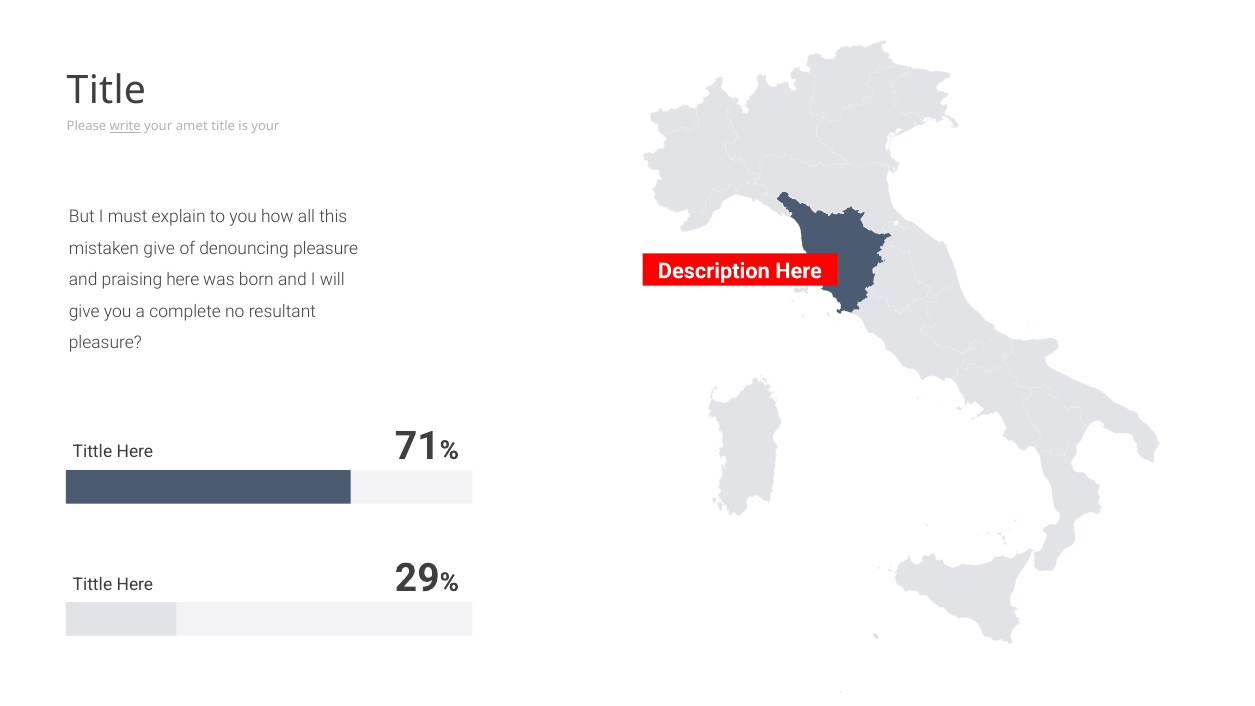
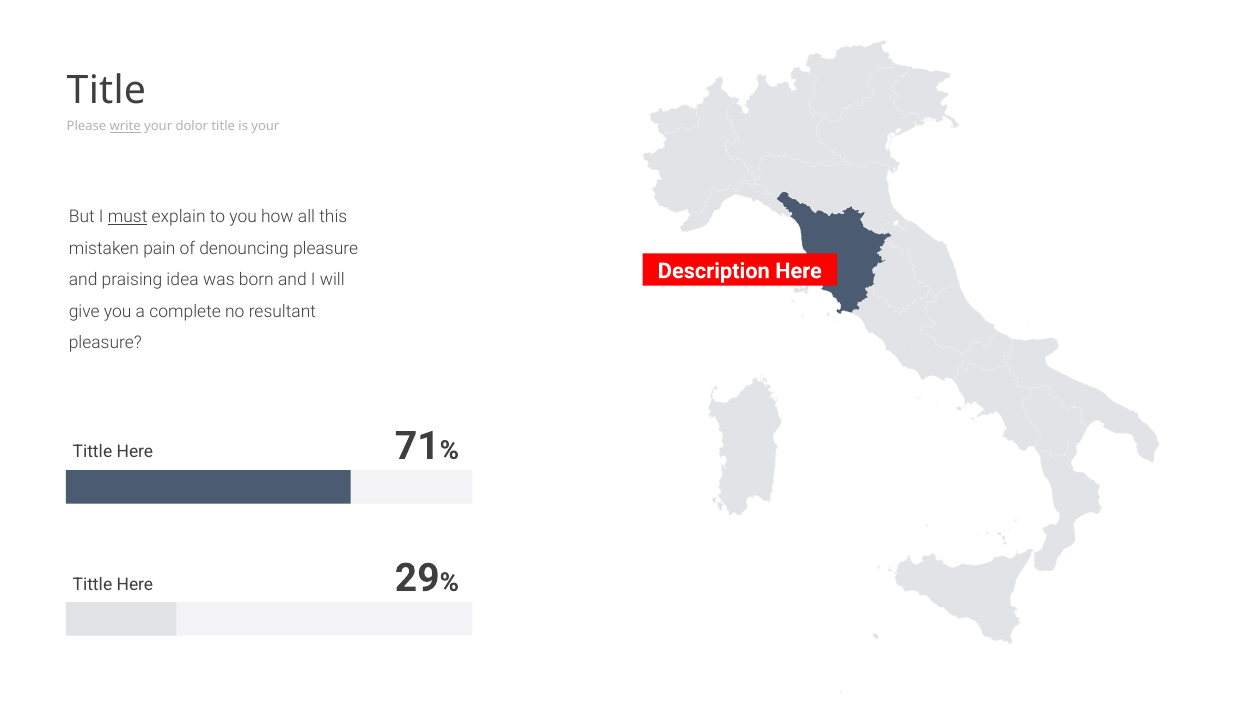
amet: amet -> dolor
must underline: none -> present
mistaken give: give -> pain
praising here: here -> idea
